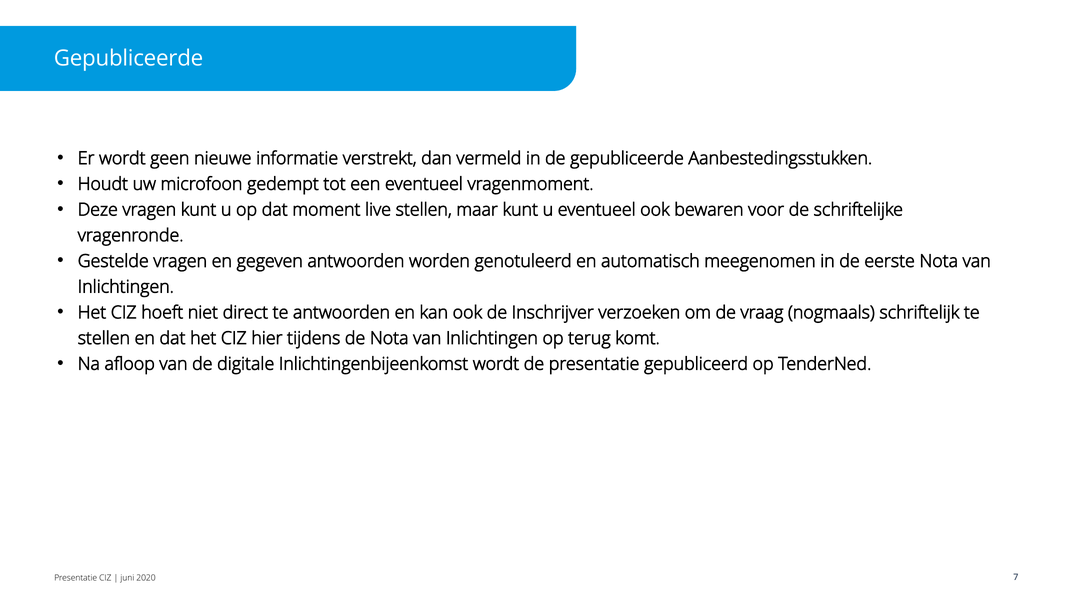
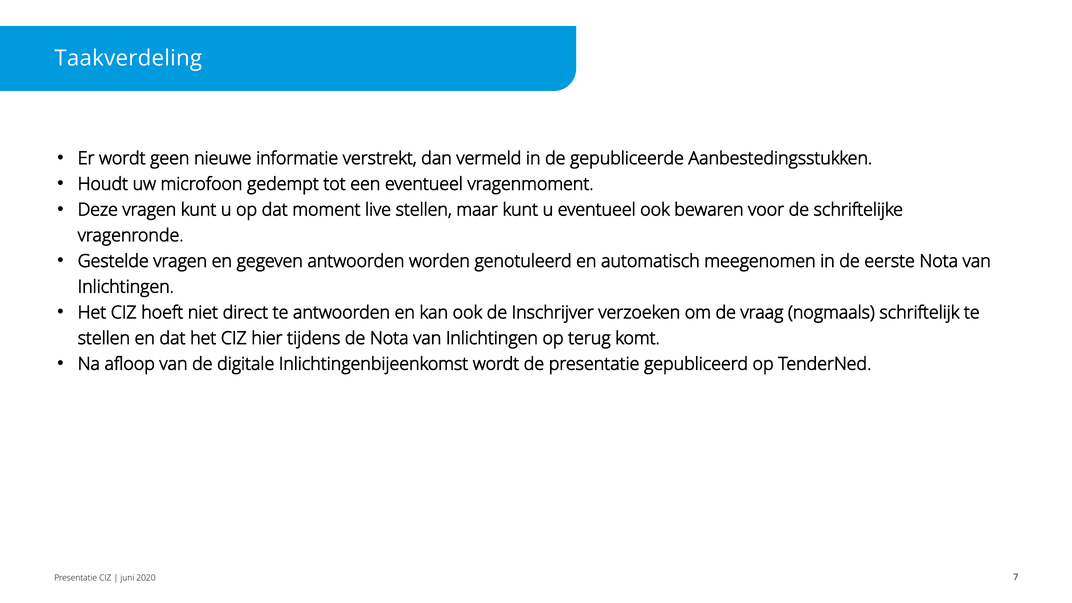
Gepubliceerde at (128, 58): Gepubliceerde -> Taakverdeling
